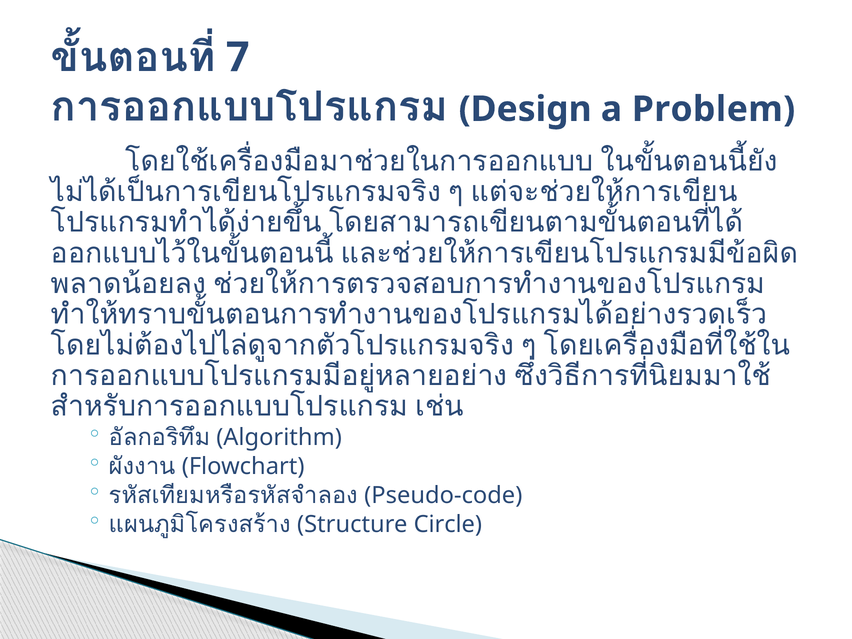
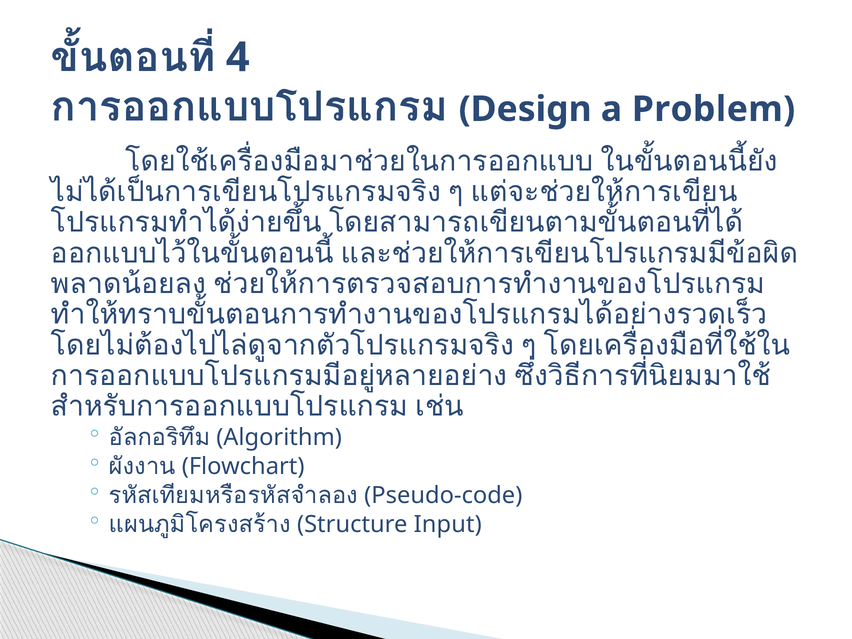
7: 7 -> 4
Circle: Circle -> Input
